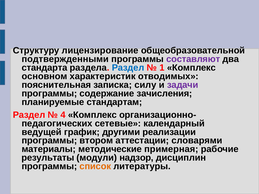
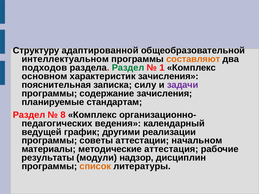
лицензирование: лицензирование -> адаптированной
подтвержденными: подтвержденными -> интеллектуальном
составляют colour: purple -> orange
стандарта: стандарта -> подходов
Раздел at (128, 68) colour: blue -> green
характеристик отводимых: отводимых -> зачисления
4: 4 -> 8
сетевые: сетевые -> ведения
втором: втором -> советы
словарями: словарями -> начальном
примерная: примерная -> аттестация
